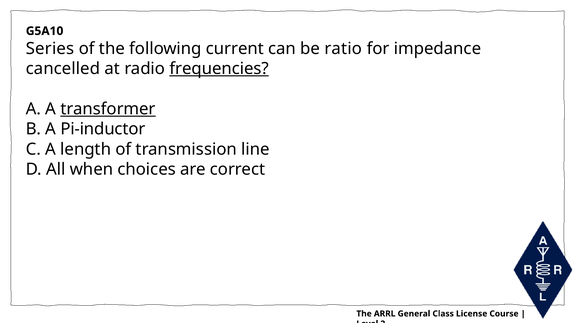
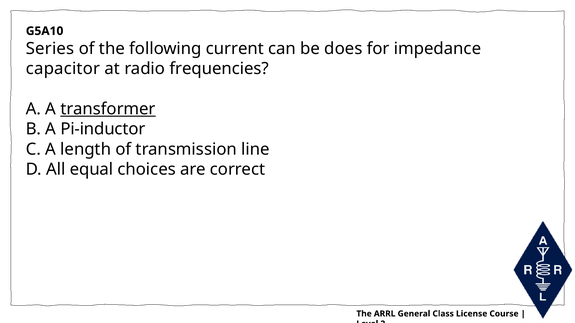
ratio: ratio -> does
cancelled: cancelled -> capacitor
frequencies underline: present -> none
when: when -> equal
